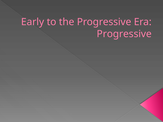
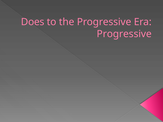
Early: Early -> Does
